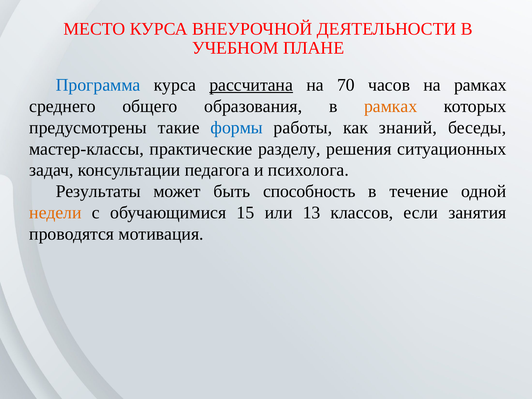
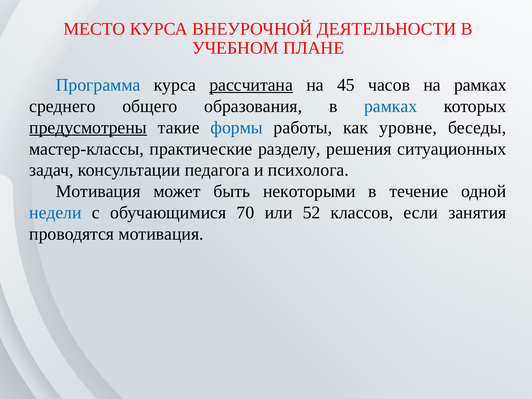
70: 70 -> 45
рамках at (391, 106) colour: orange -> blue
предусмотрены underline: none -> present
знаний: знаний -> уровне
Результаты at (98, 191): Результаты -> Мотивация
способность: способность -> некоторыми
недели colour: orange -> blue
15: 15 -> 70
13: 13 -> 52
